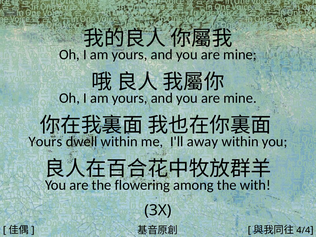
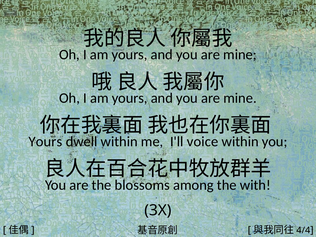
away: away -> voice
flowering: flowering -> blossoms
